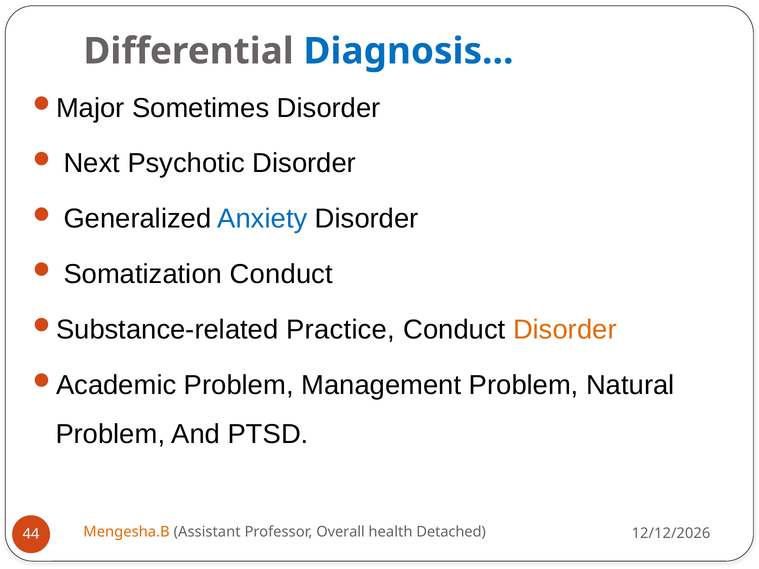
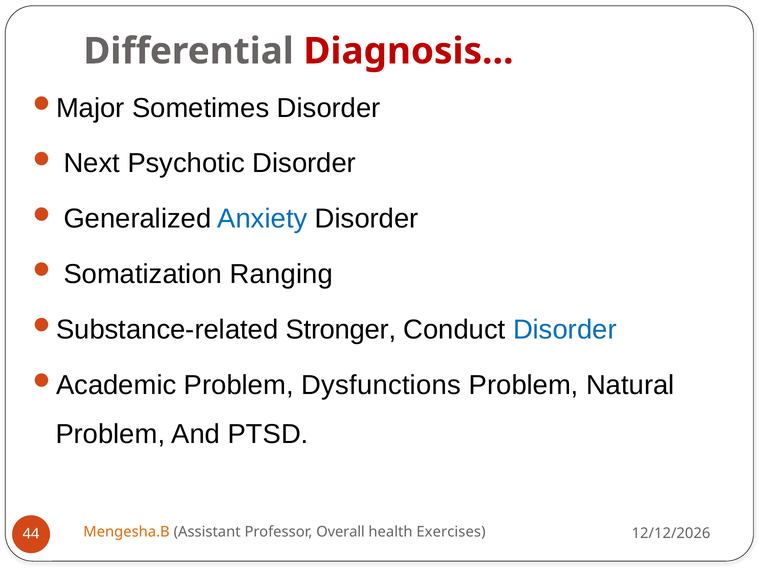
Diagnosis… colour: blue -> red
Somatization Conduct: Conduct -> Ranging
Practice: Practice -> Stronger
Disorder at (565, 330) colour: orange -> blue
Management: Management -> Dysfunctions
Detached: Detached -> Exercises
